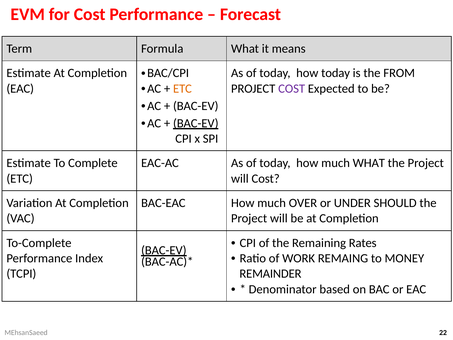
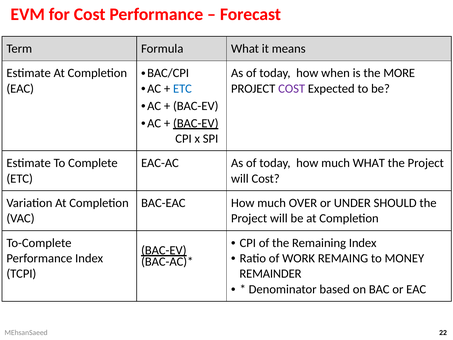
how today: today -> when
FROM: FROM -> MORE
ETC at (182, 89) colour: orange -> blue
Remaining Rates: Rates -> Index
